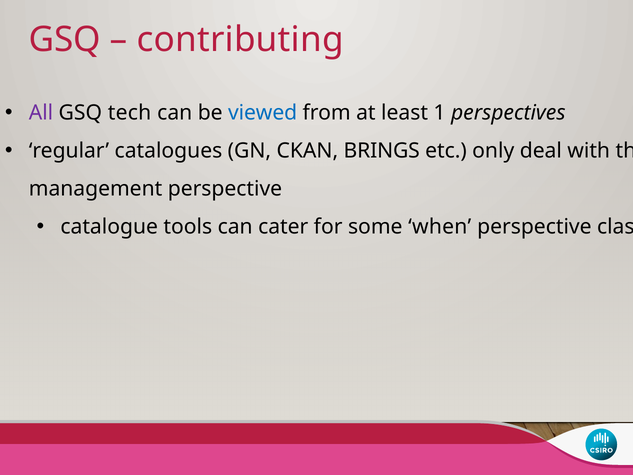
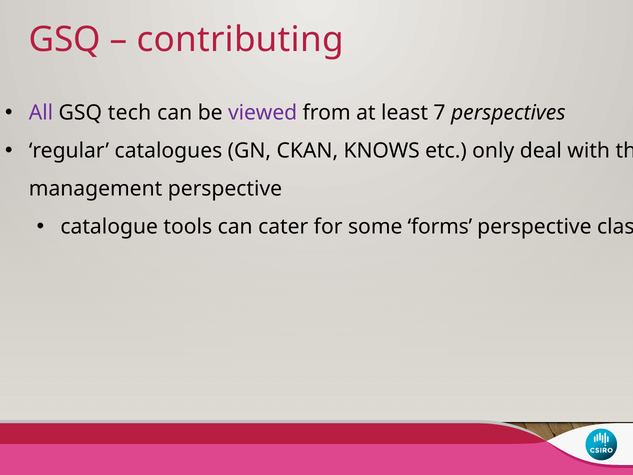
viewed colour: blue -> purple
1: 1 -> 7
BRINGS: BRINGS -> KNOWS
when: when -> forms
